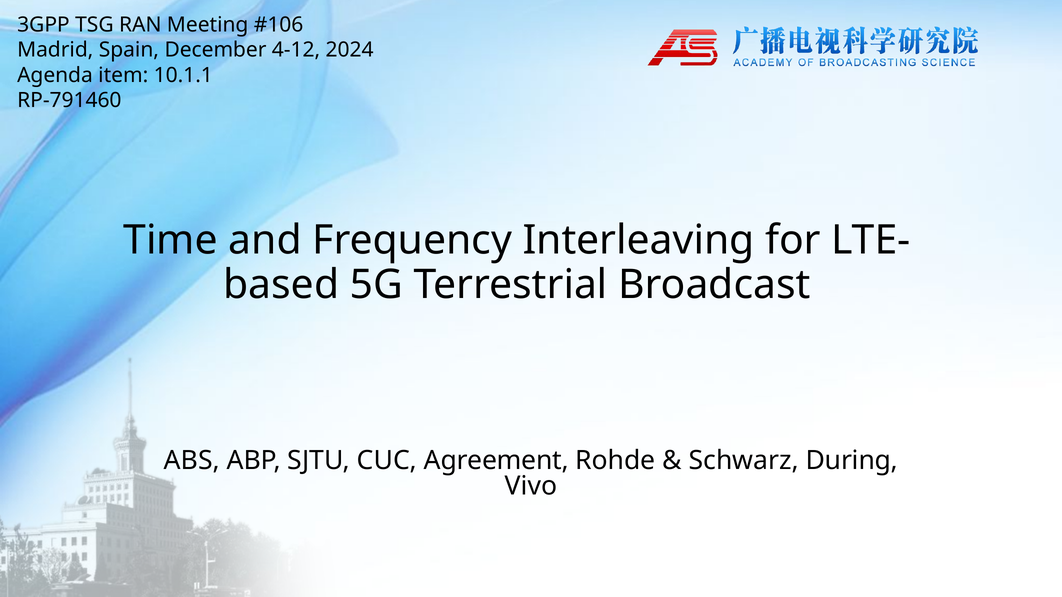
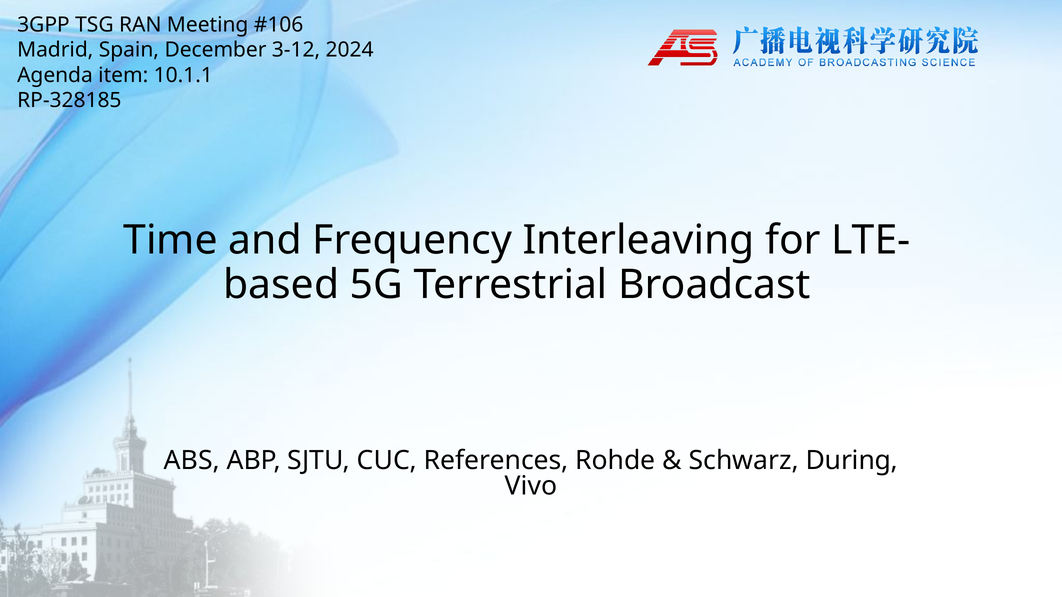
4-12: 4-12 -> 3-12
RP-791460: RP-791460 -> RP-328185
Agreement: Agreement -> References
